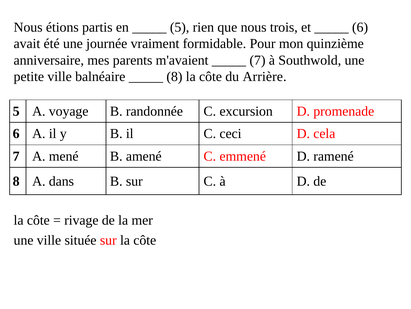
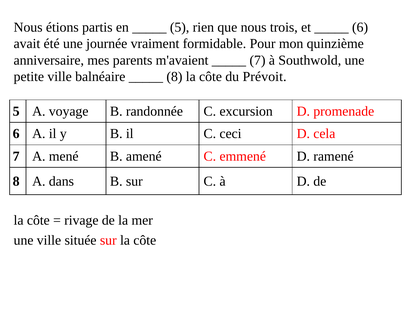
Arrière: Arrière -> Prévoit
